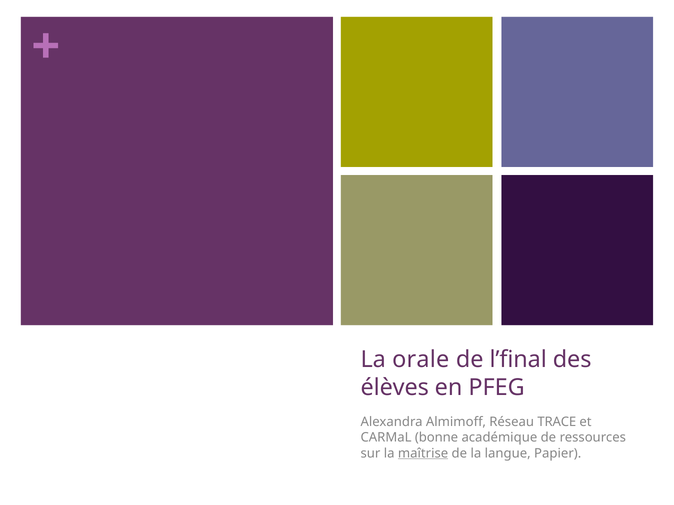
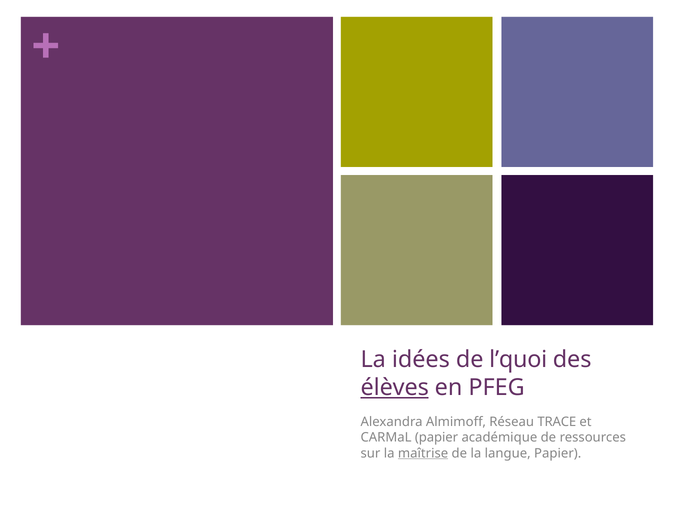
orale: orale -> idées
l’final: l’final -> l’quoi
élèves underline: none -> present
CARMaL bonne: bonne -> papier
